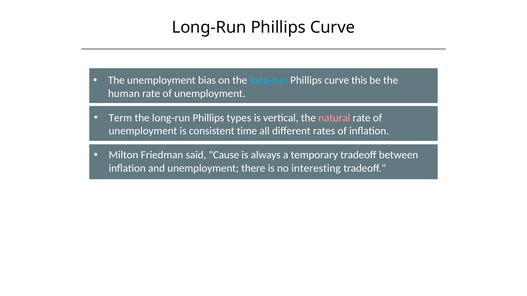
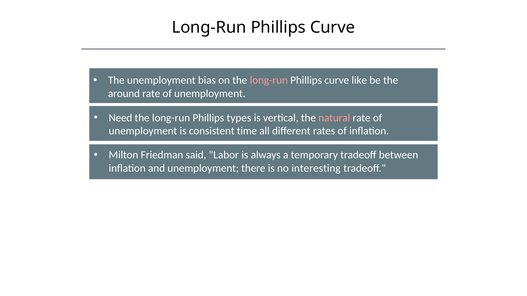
long-run at (269, 80) colour: light blue -> pink
this: this -> like
human: human -> around
Term: Term -> Need
Cause: Cause -> Labor
